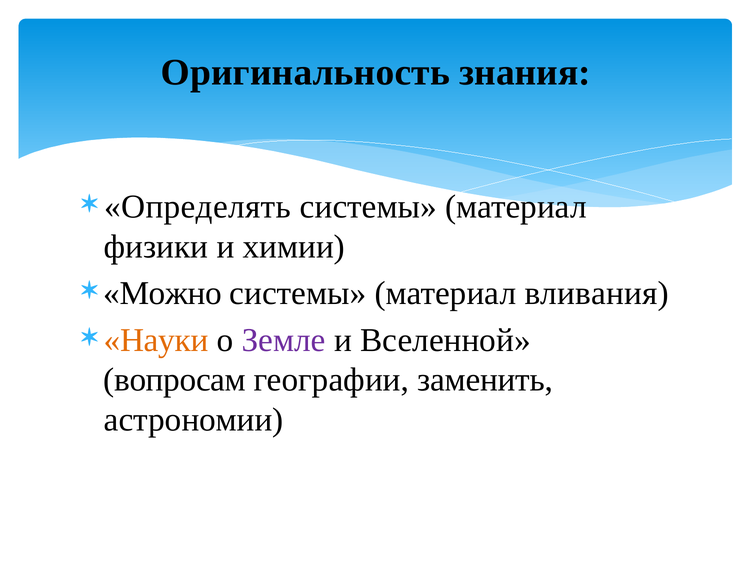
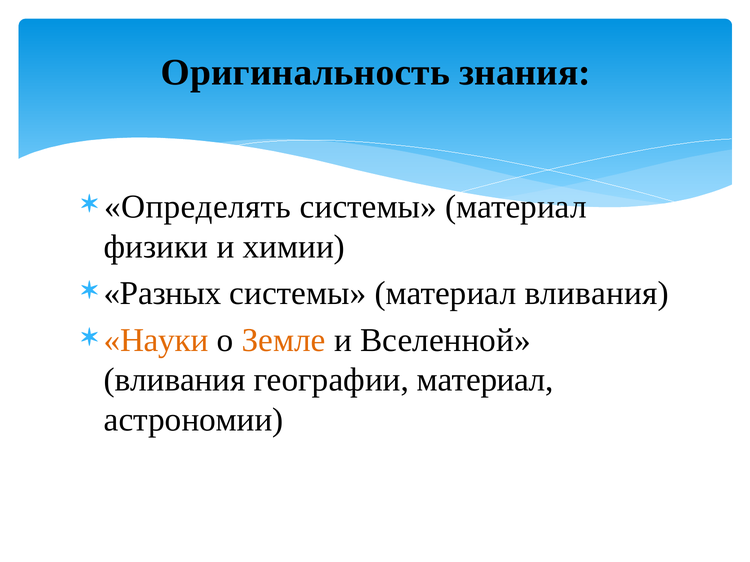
Можно: Можно -> Разных
Земле colour: purple -> orange
вопросам at (175, 380): вопросам -> вливания
географии заменить: заменить -> материал
